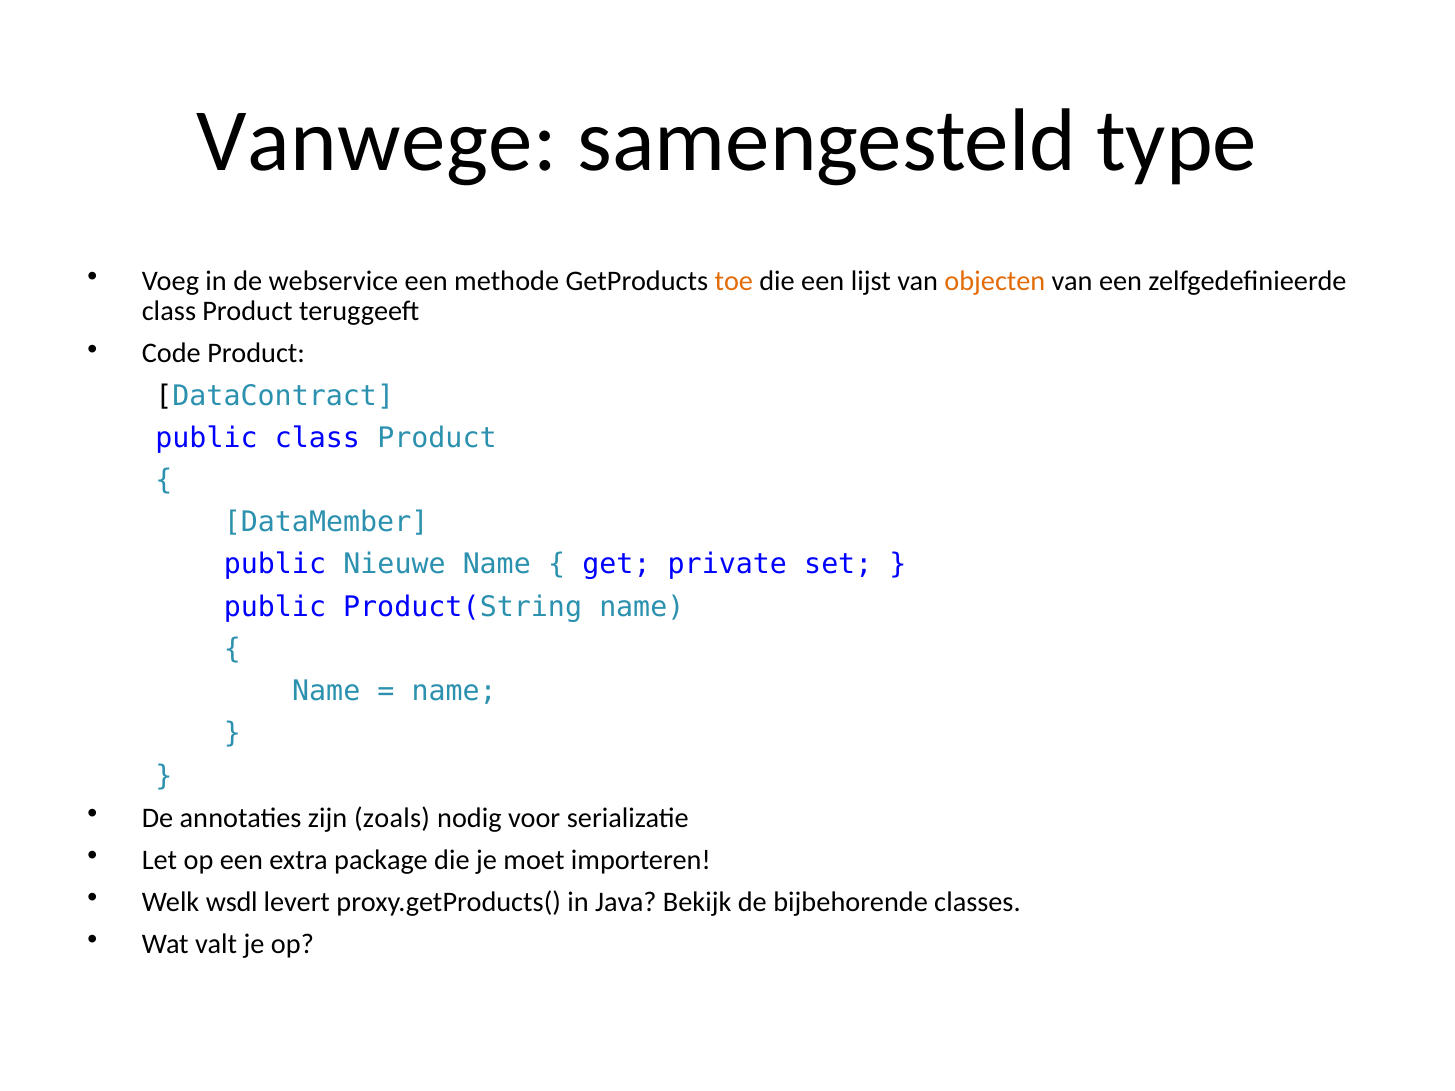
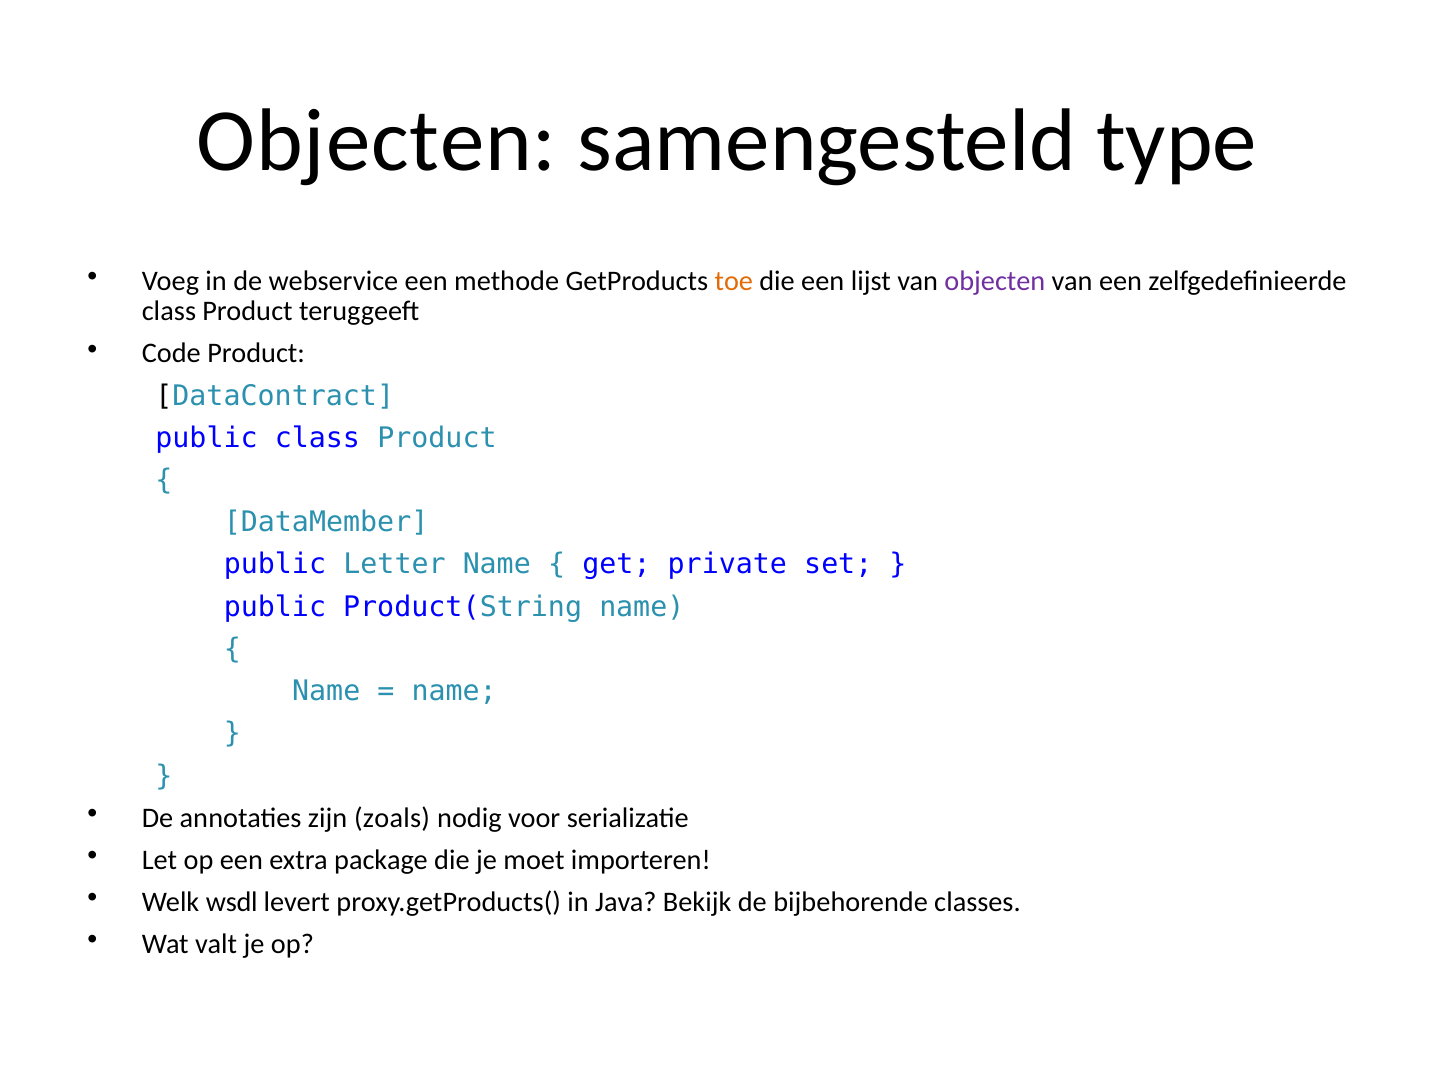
Vanwege at (377, 141): Vanwege -> Objecten
objecten at (995, 281) colour: orange -> purple
Nieuwe: Nieuwe -> Letter
